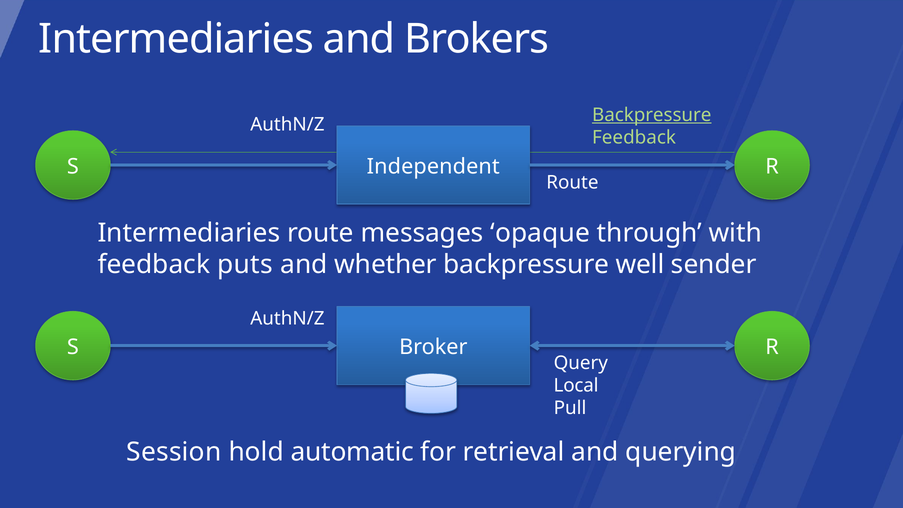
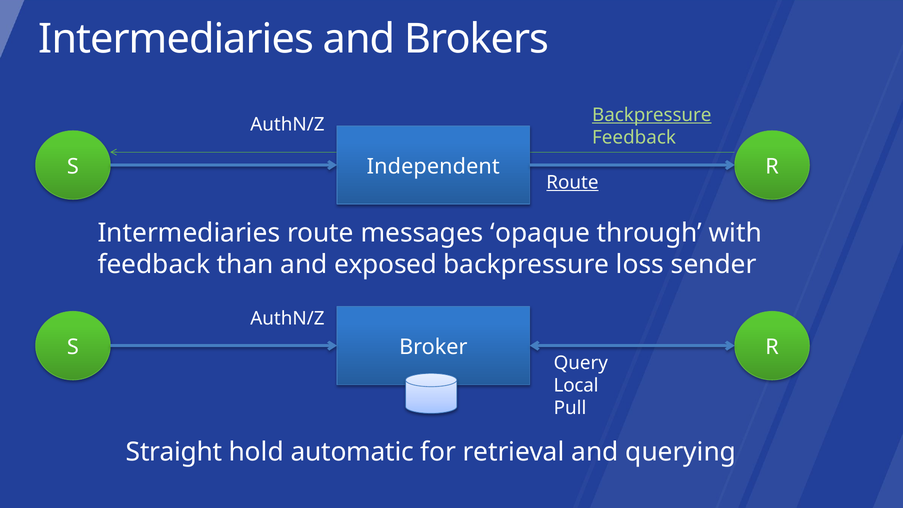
Route at (572, 183) underline: none -> present
puts: puts -> than
whether: whether -> exposed
well: well -> loss
Session: Session -> Straight
